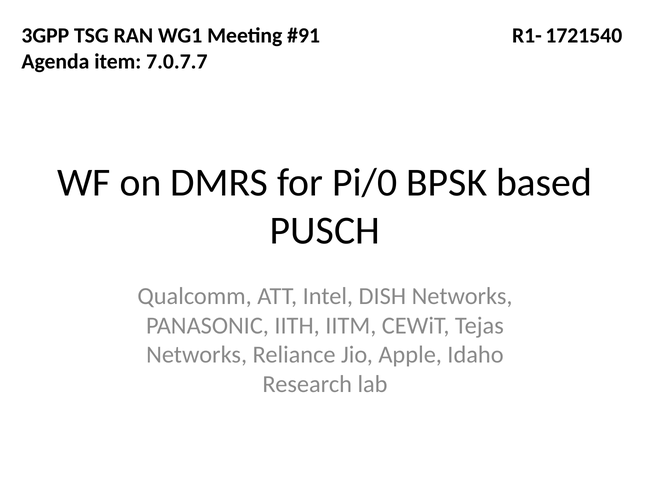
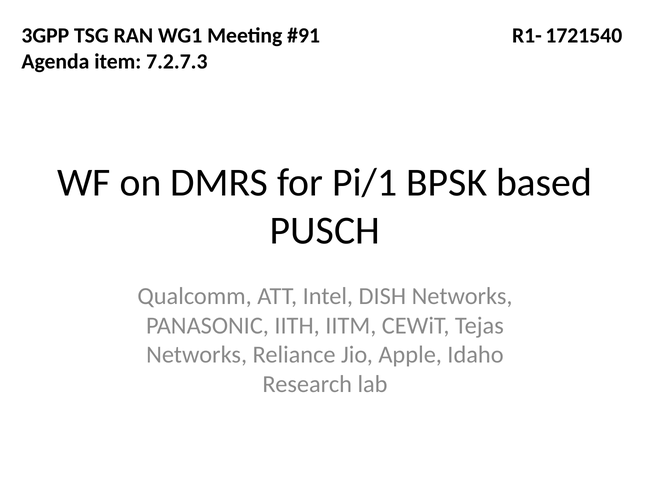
7.0.7.7: 7.0.7.7 -> 7.2.7.3
Pi/0: Pi/0 -> Pi/1
